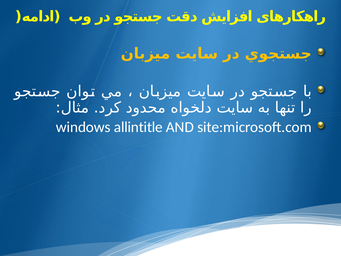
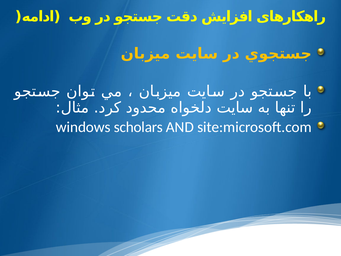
allintitle: allintitle -> scholars
